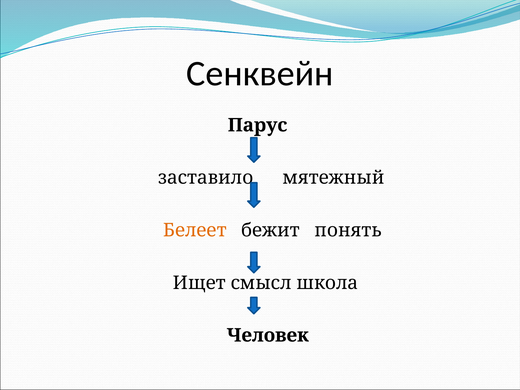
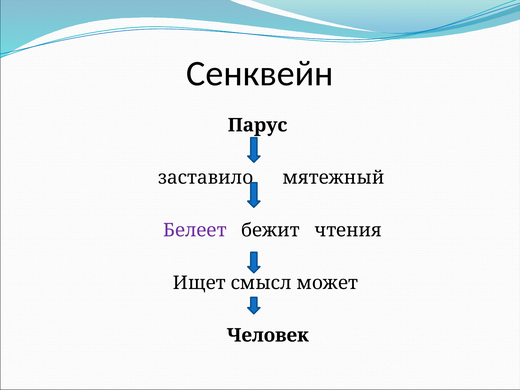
Белеет colour: orange -> purple
понять: понять -> чтения
школа: школа -> может
